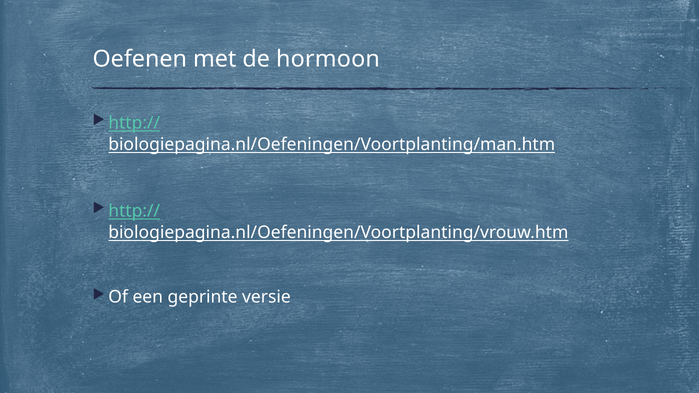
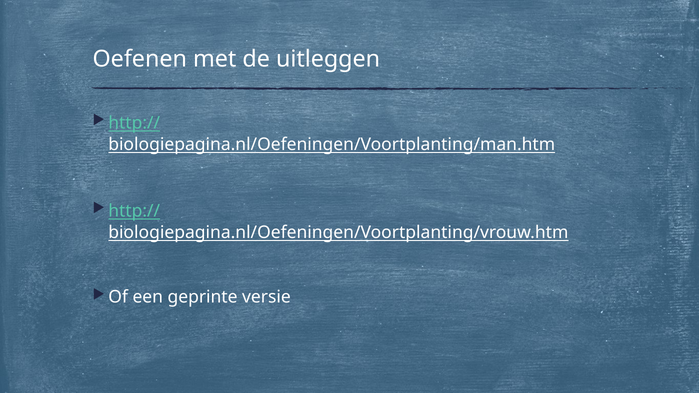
hormoon: hormoon -> uitleggen
